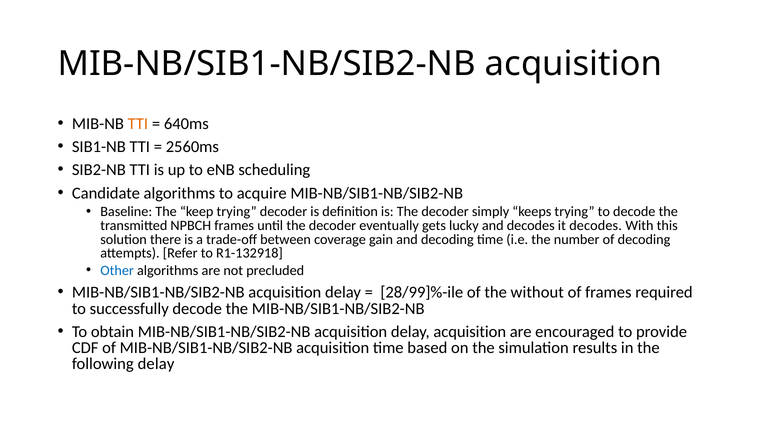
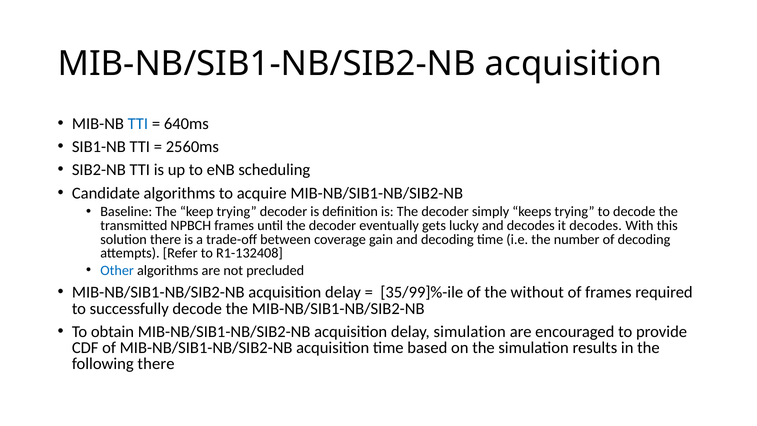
TTI at (138, 124) colour: orange -> blue
R1-132918: R1-132918 -> R1-132408
28/99]%-ile: 28/99]%-ile -> 35/99]%-ile
delay acquisition: acquisition -> simulation
following delay: delay -> there
